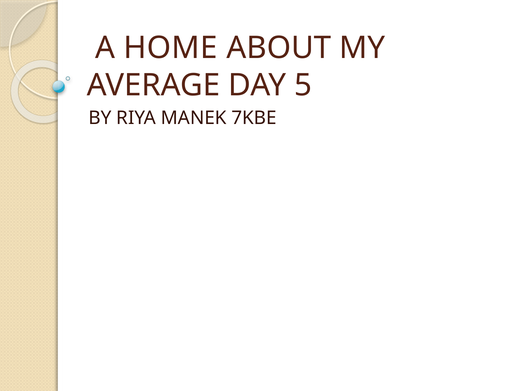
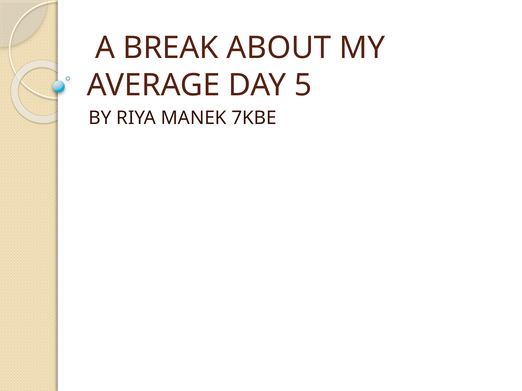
HOME: HOME -> BREAK
